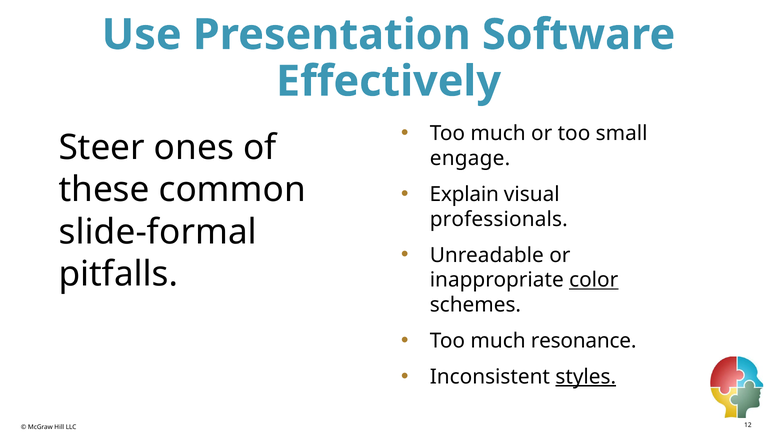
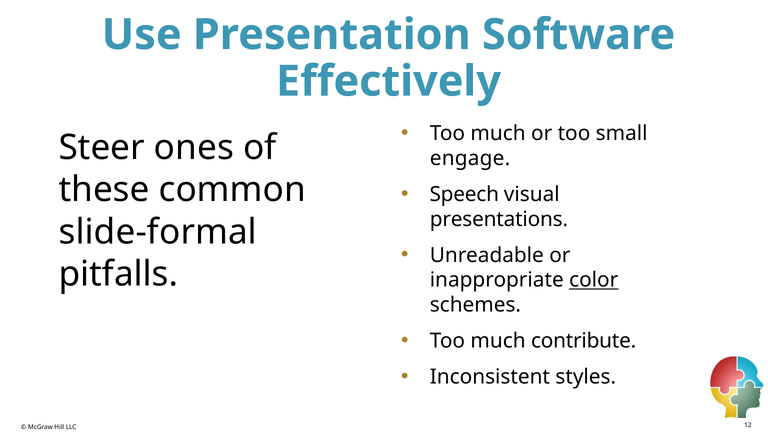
Explain: Explain -> Speech
professionals: professionals -> presentations
resonance: resonance -> contribute
styles underline: present -> none
